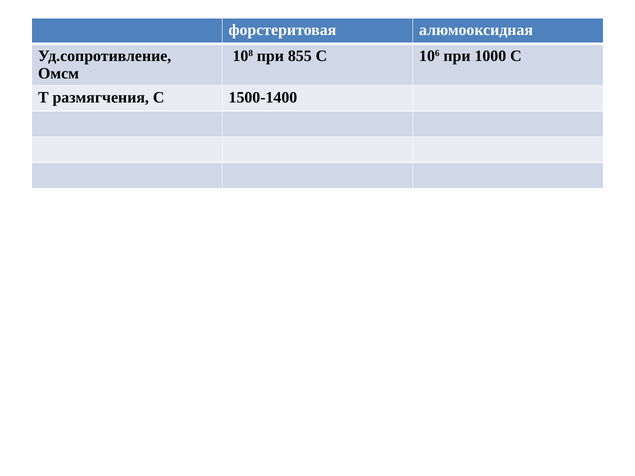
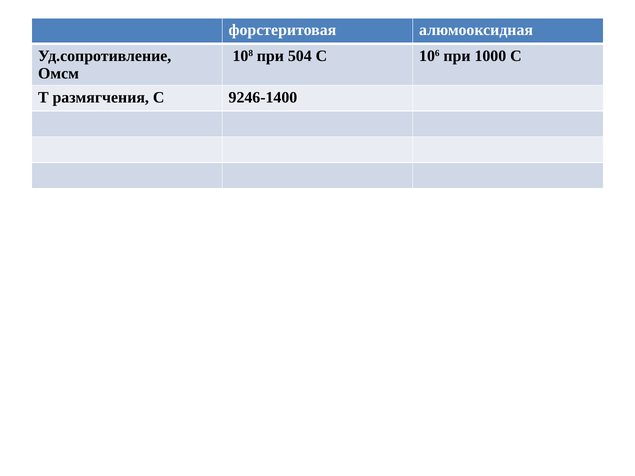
855: 855 -> 504
1500-1400: 1500-1400 -> 9246-1400
